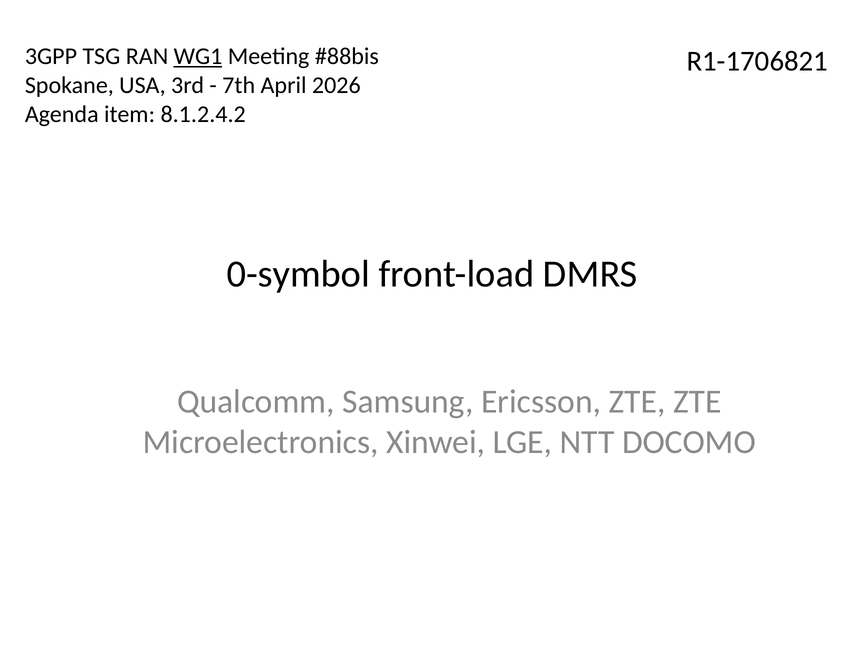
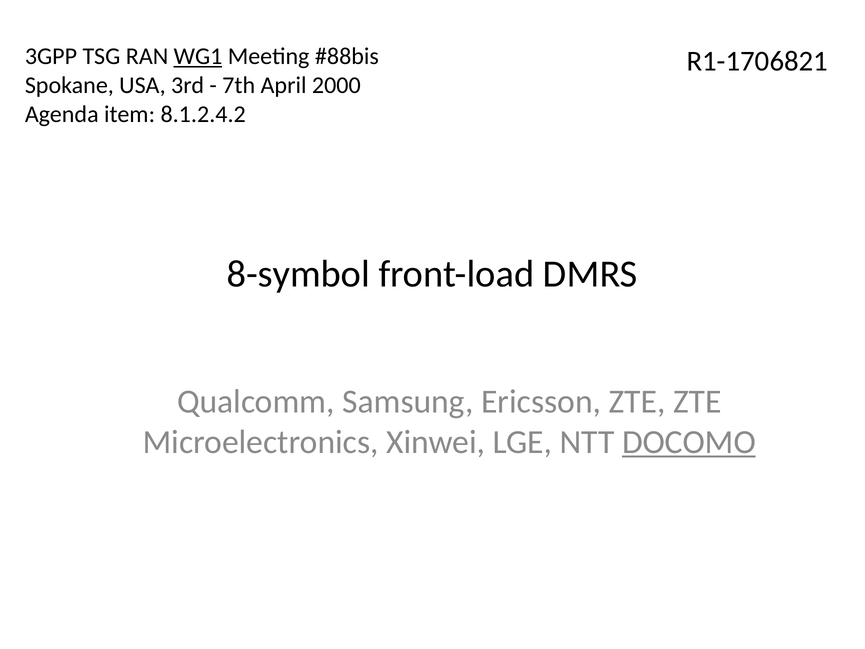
2026: 2026 -> 2000
0-symbol: 0-symbol -> 8-symbol
DOCOMO underline: none -> present
